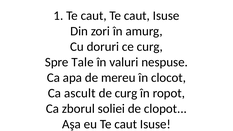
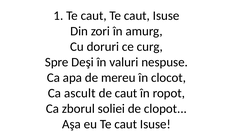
Tale: Tale -> Deşi
de curg: curg -> caut
